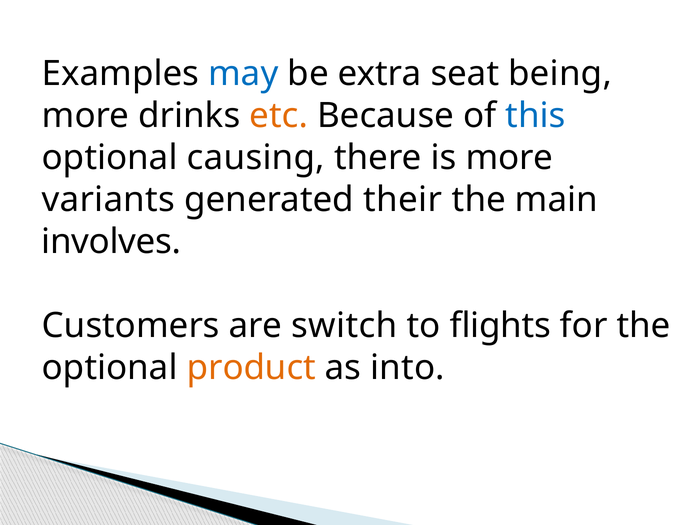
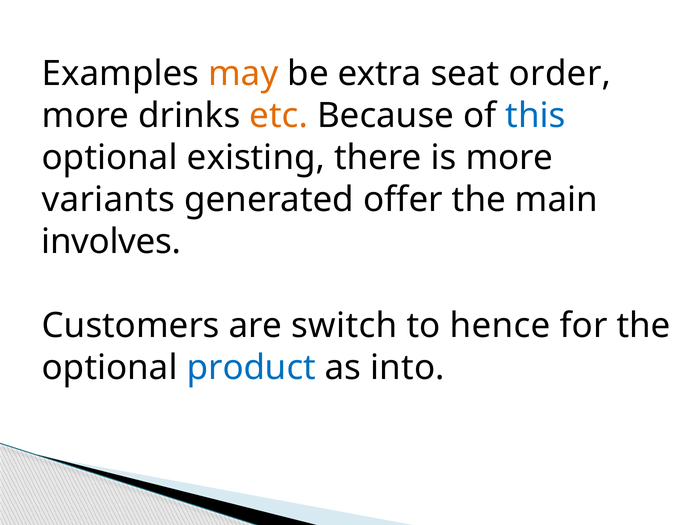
may colour: blue -> orange
being: being -> order
causing: causing -> existing
their: their -> offer
flights: flights -> hence
product colour: orange -> blue
